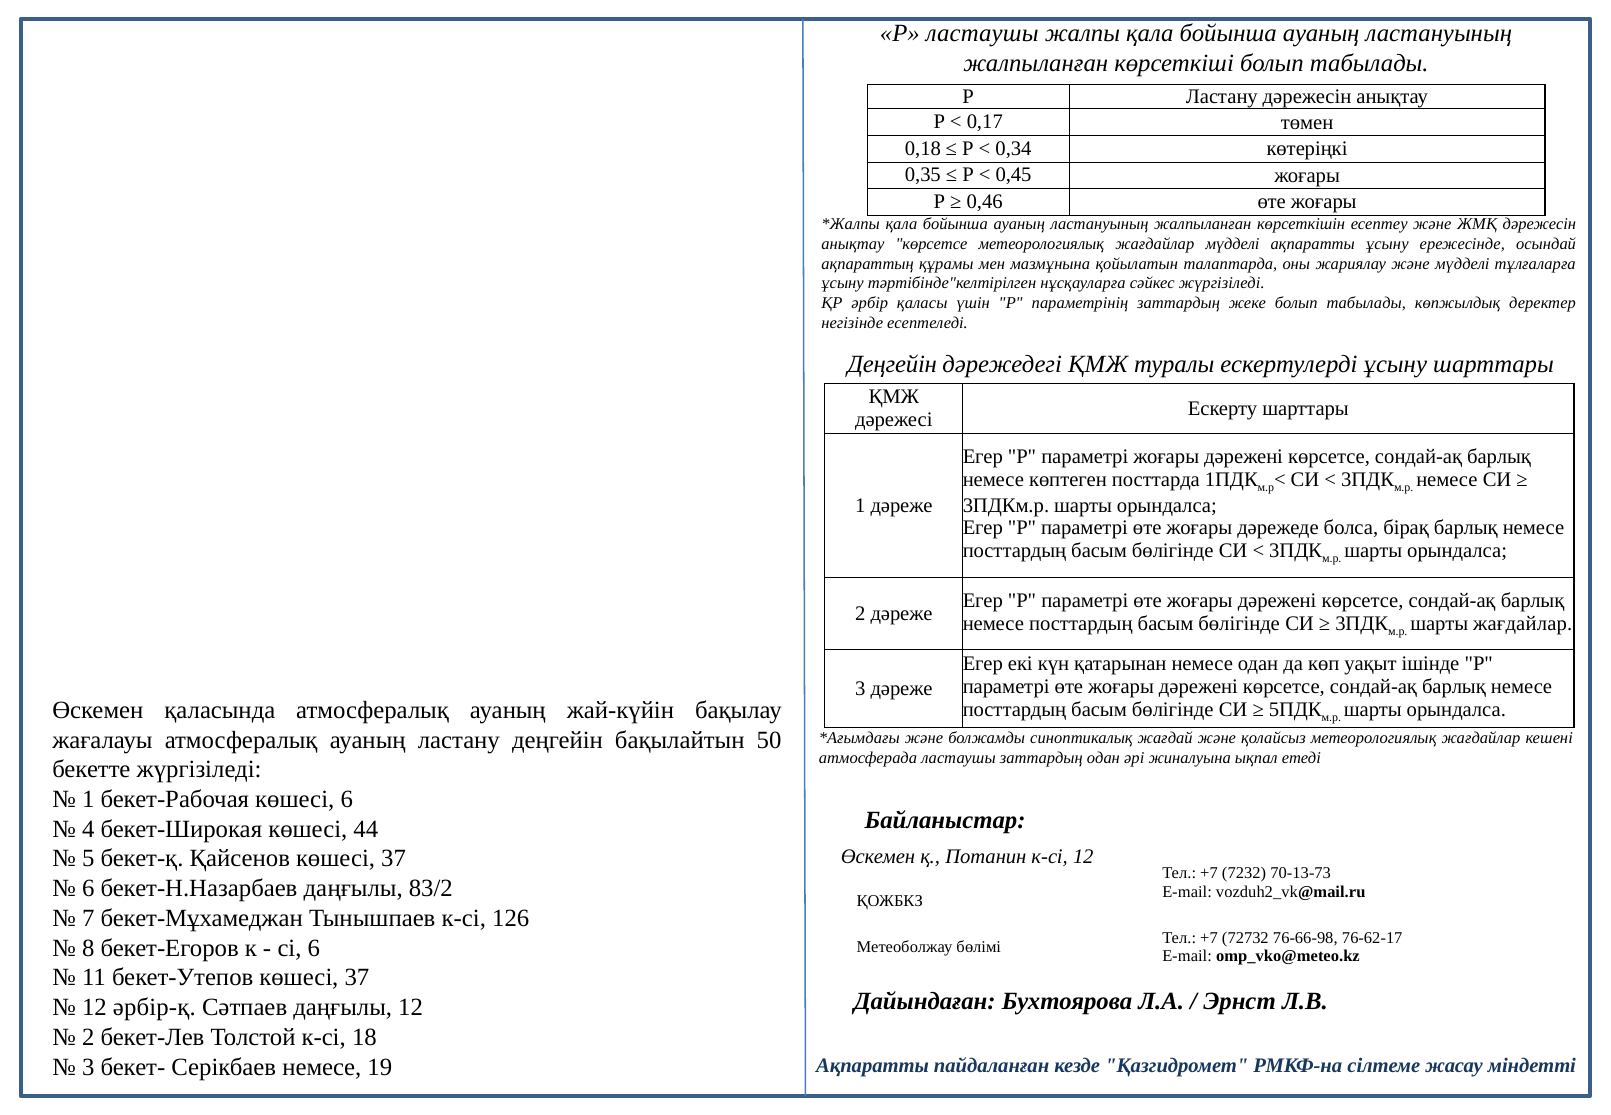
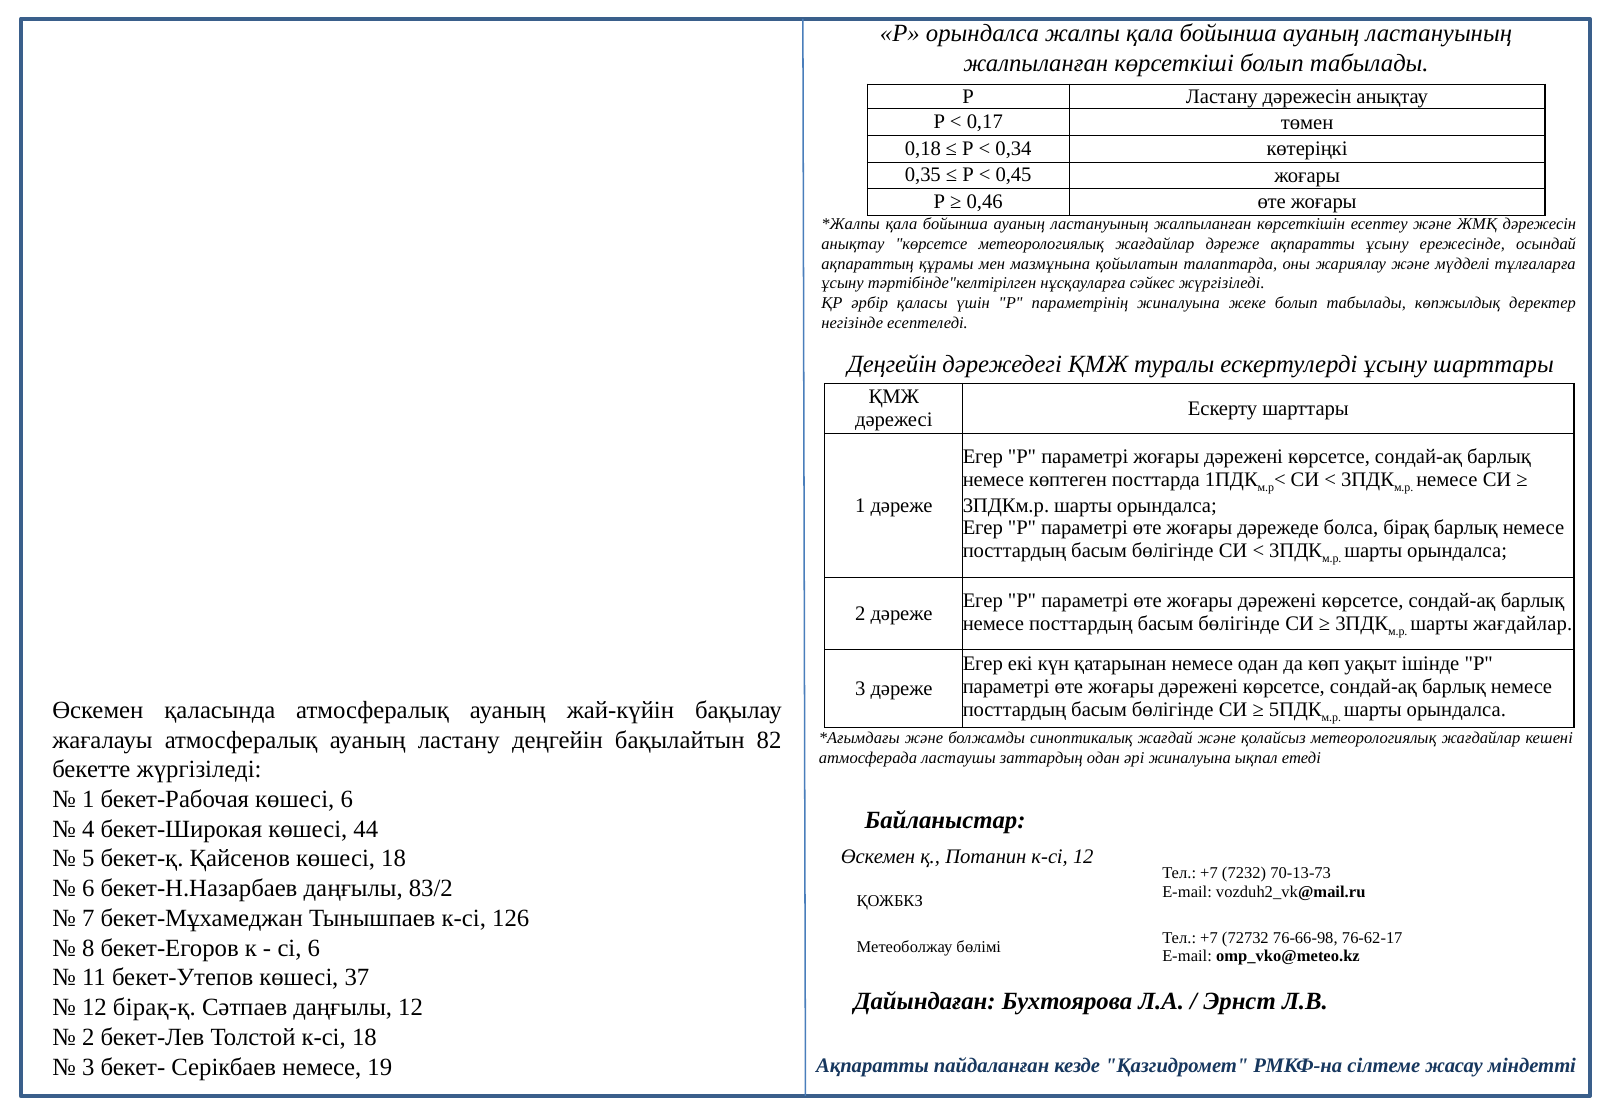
Р ластаушы: ластаушы -> орындалса
жағдайлар мүдделі: мүдделі -> дәреже
параметрінің заттардың: заттардың -> жиналуына
50: 50 -> 82
Қайсенов көшесі 37: 37 -> 18
әрбір-қ: әрбір-қ -> бірақ-қ
